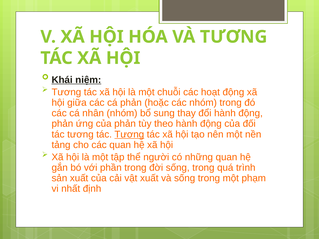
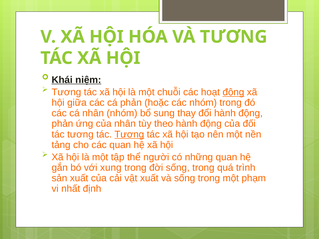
động at (233, 92) underline: none -> present
của phản: phản -> nhân
phần: phần -> xung
